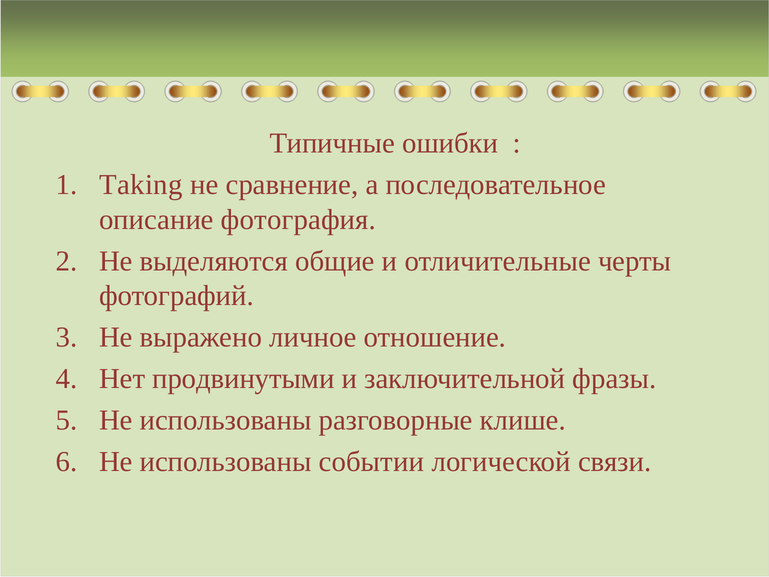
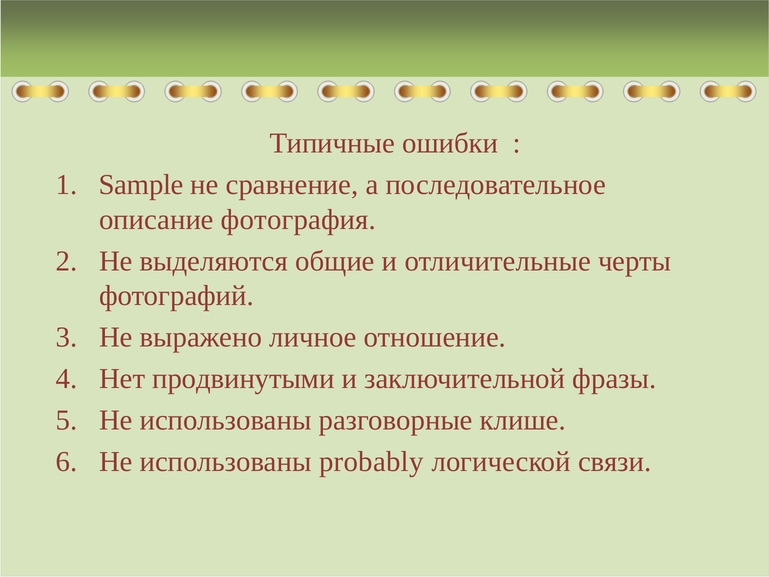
Taking: Taking -> Sample
событии: событии -> probably
